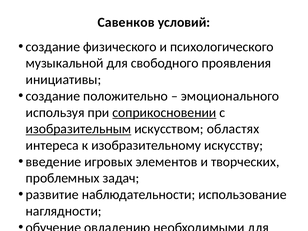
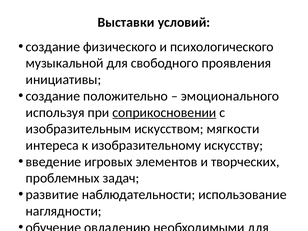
Савенков: Савенков -> Выставки
изобразительным underline: present -> none
областях: областях -> мягкости
